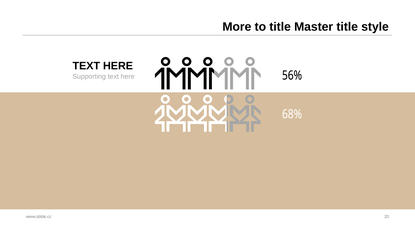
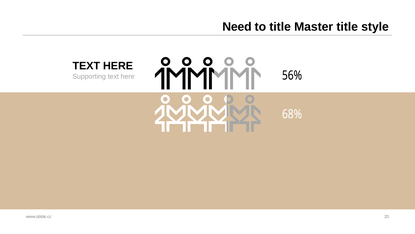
More: More -> Need
